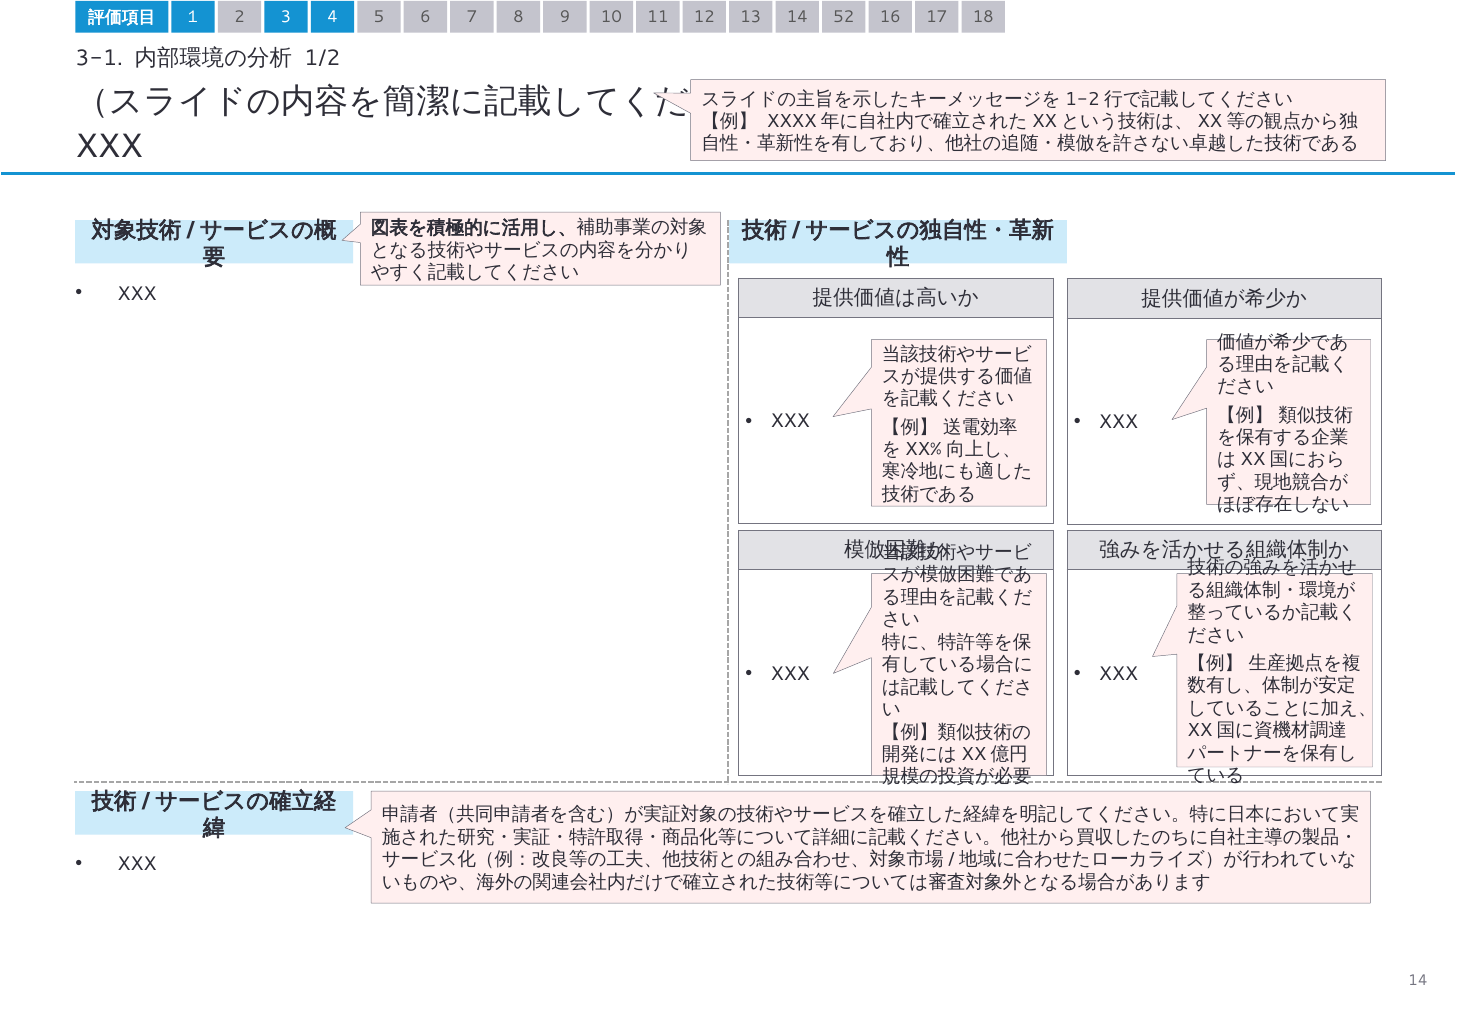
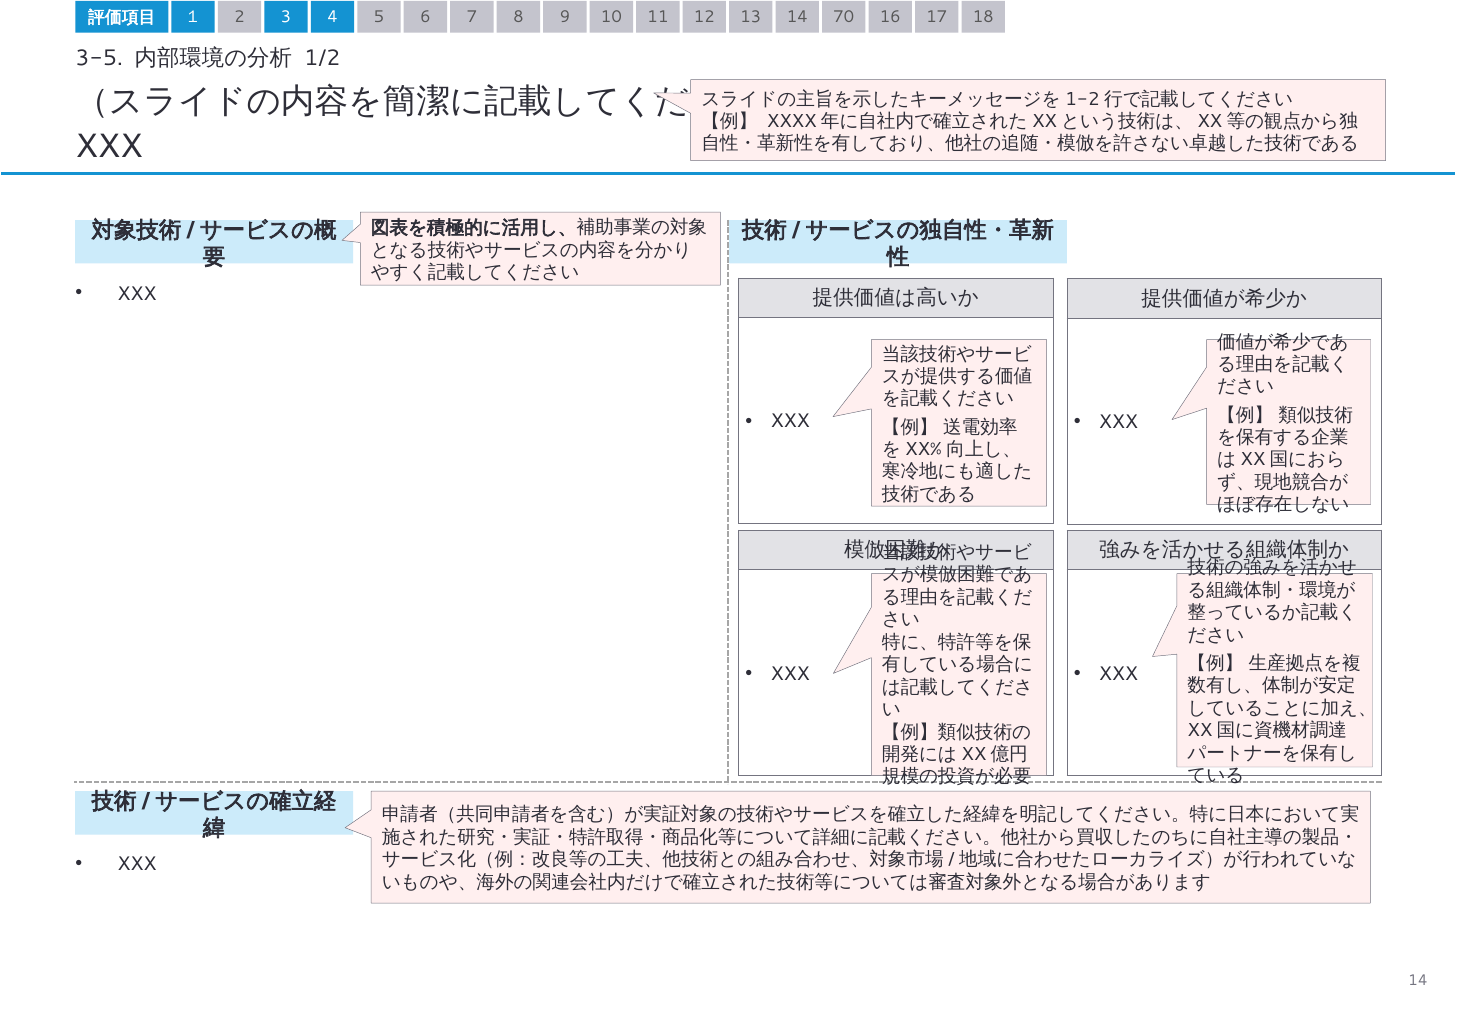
52: 52 -> 70
3-1: 3-1 -> 3-5
